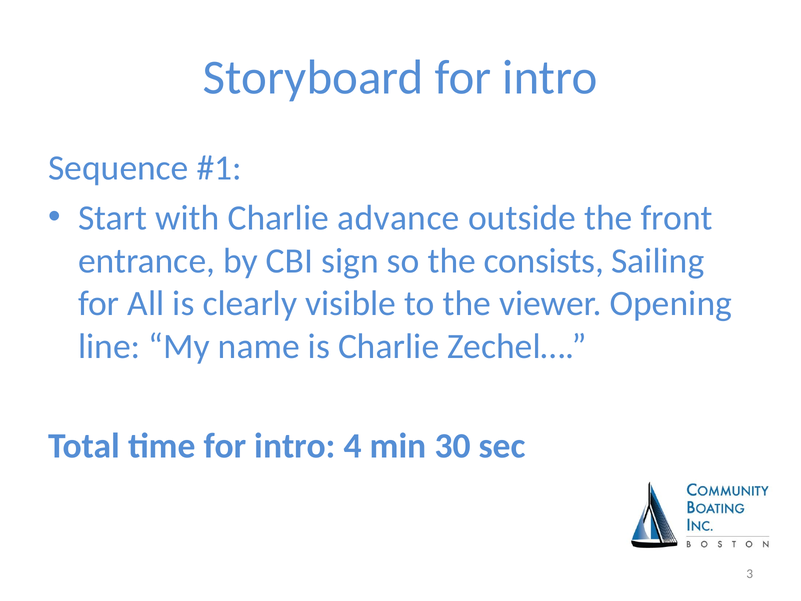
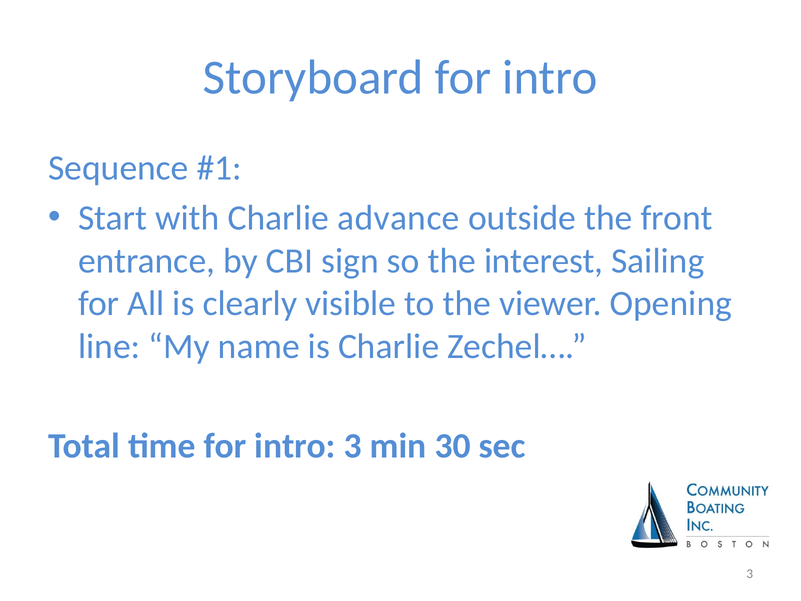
consists: consists -> interest
intro 4: 4 -> 3
